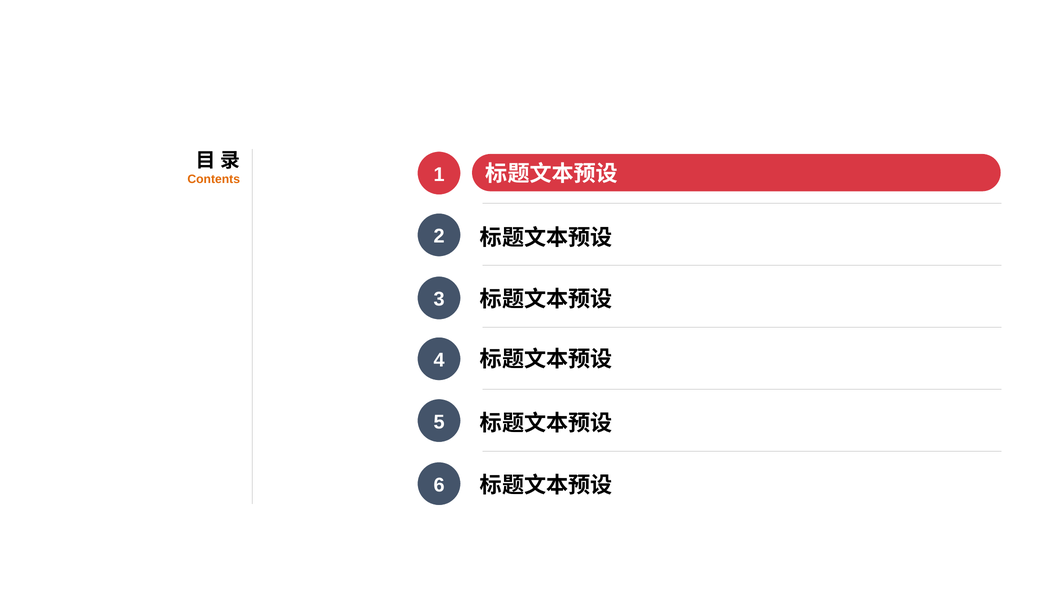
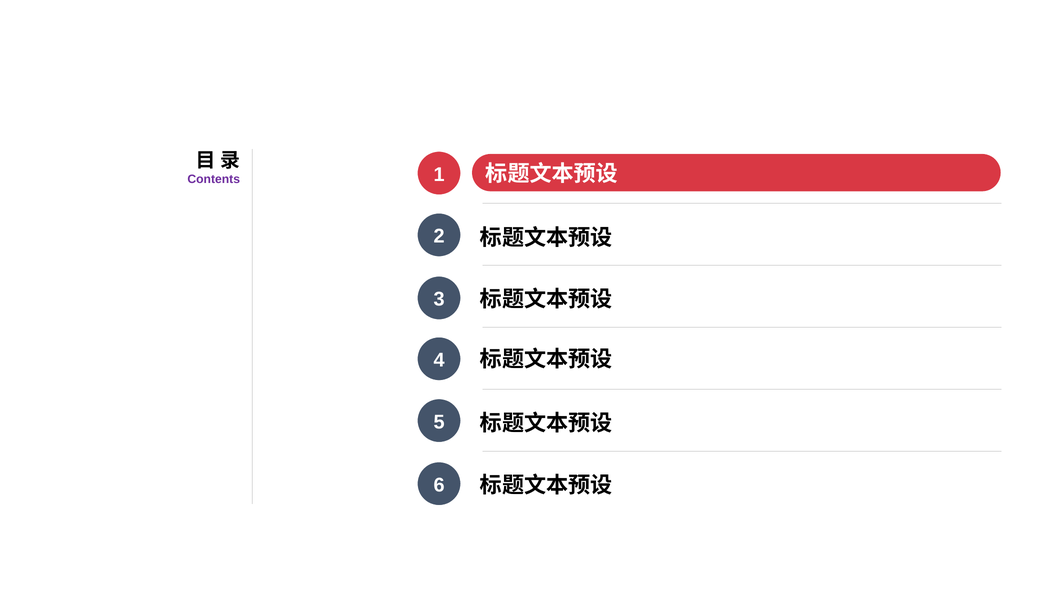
Contents colour: orange -> purple
